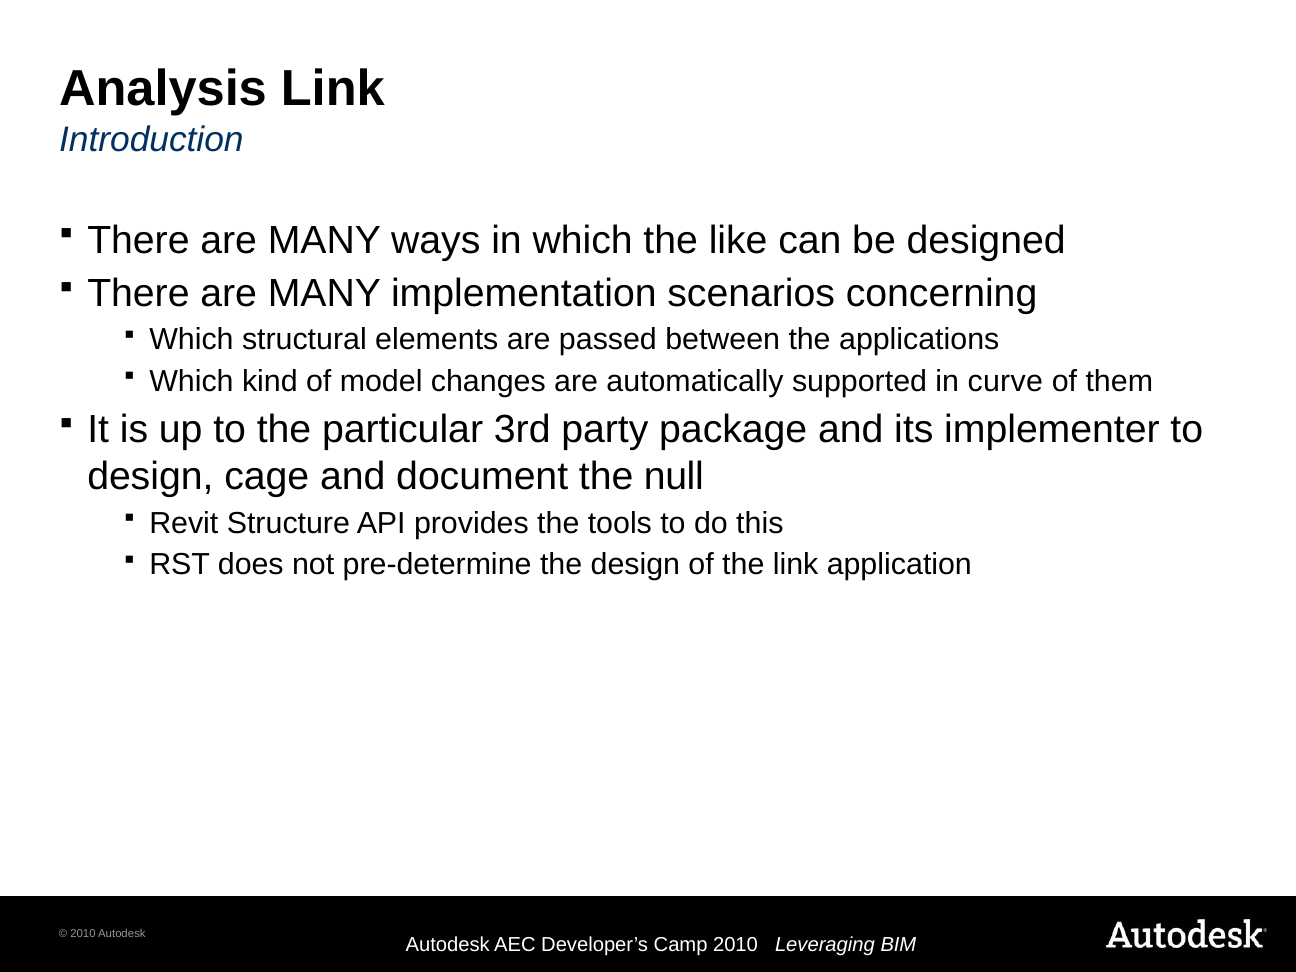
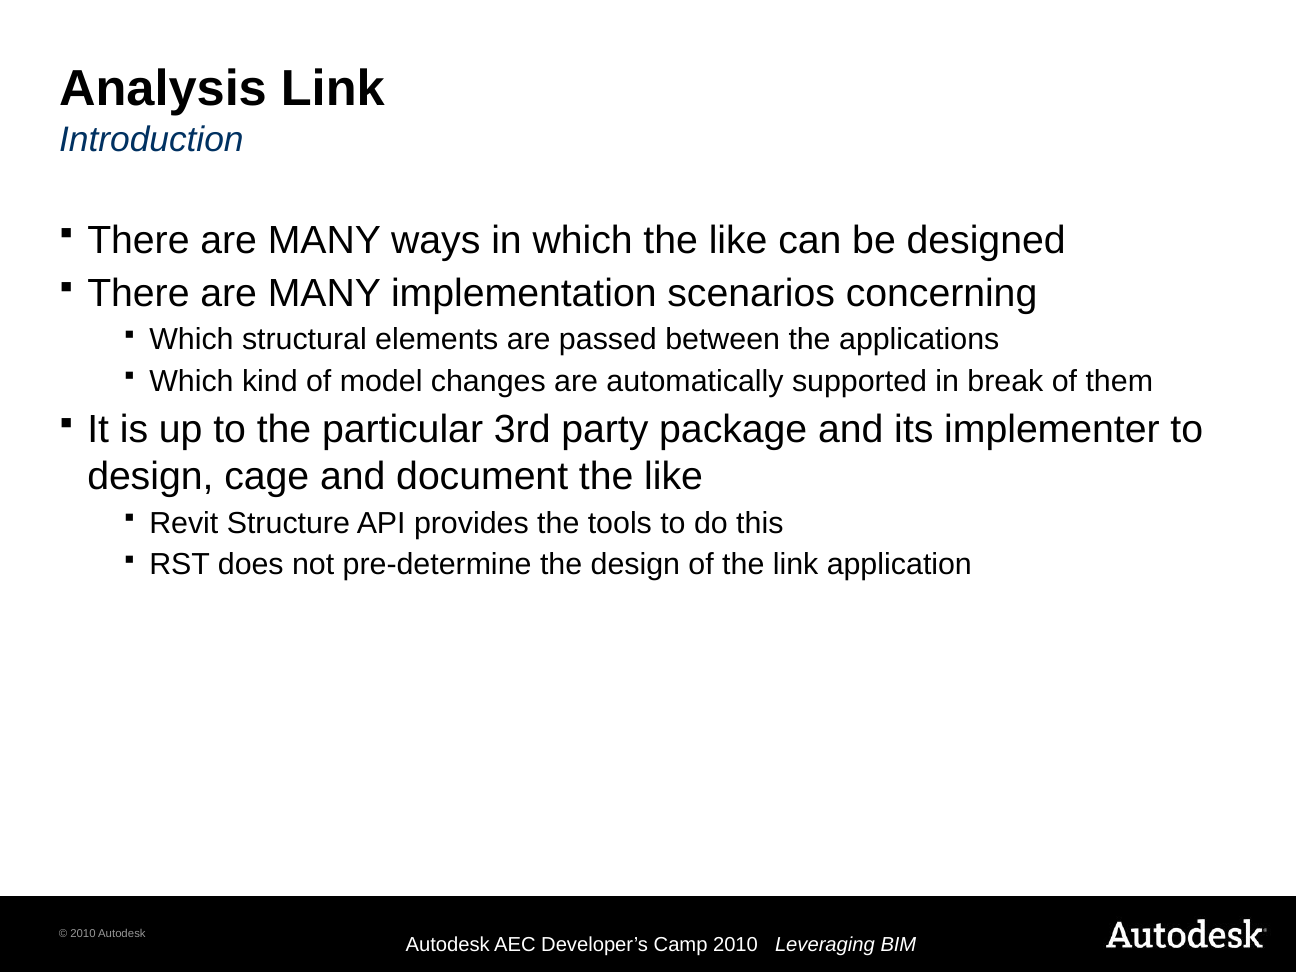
curve: curve -> break
document the null: null -> like
